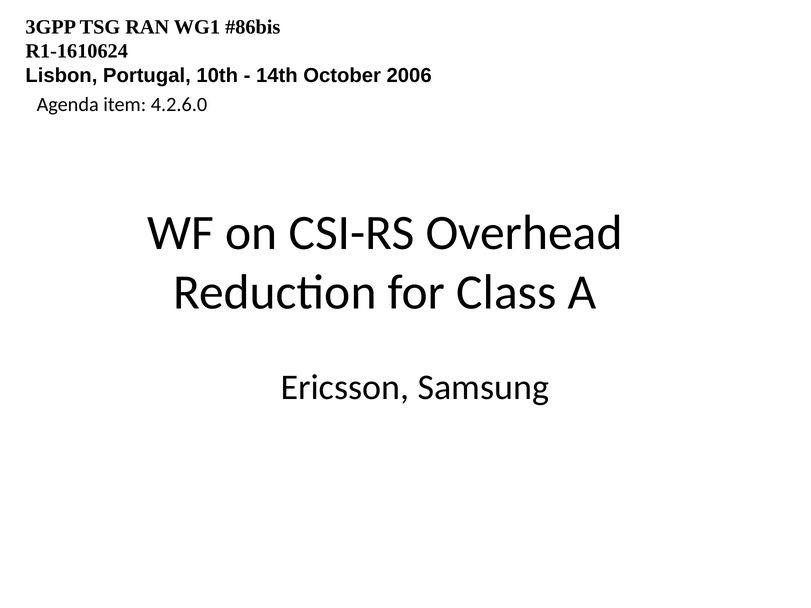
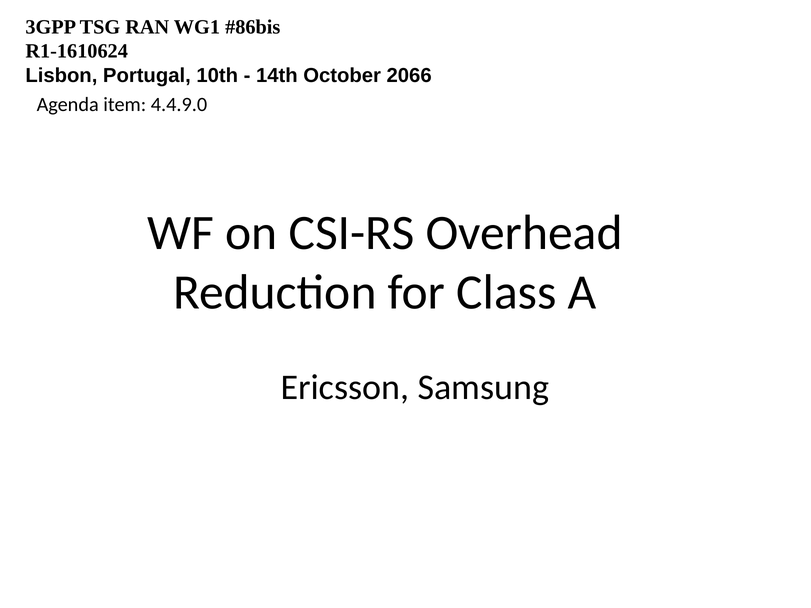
2006: 2006 -> 2066
4.2.6.0: 4.2.6.0 -> 4.4.9.0
